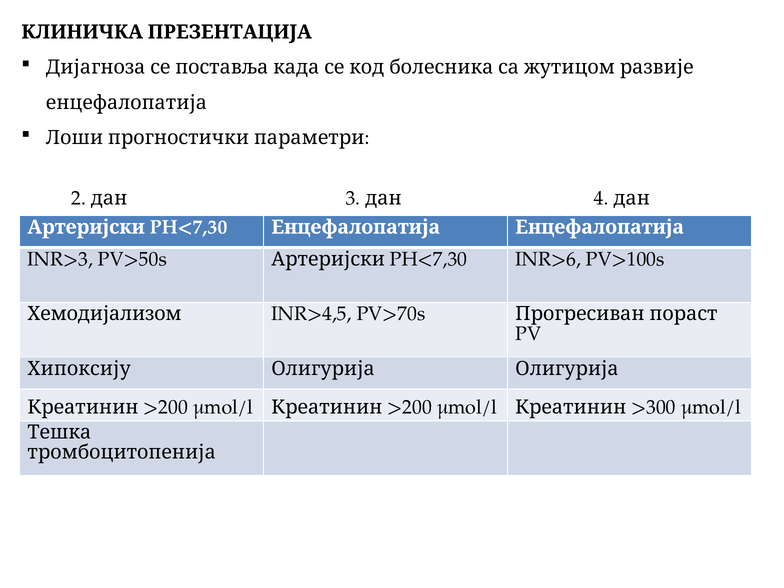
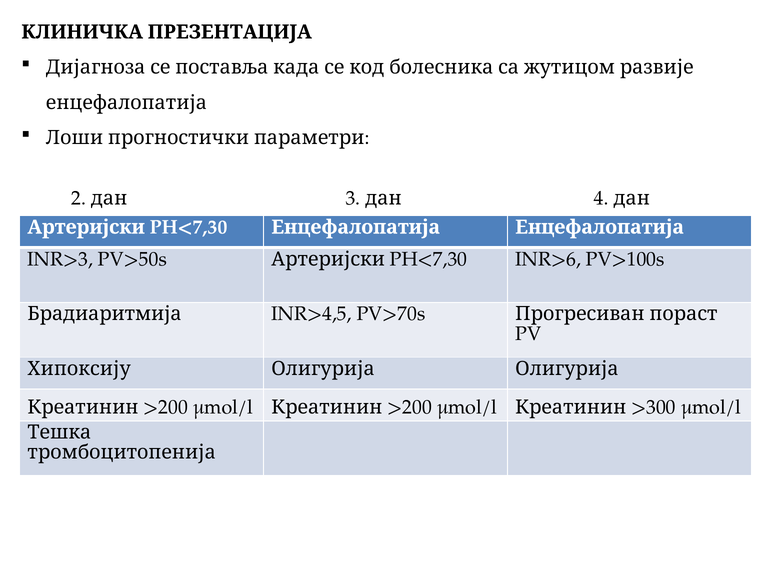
Хемодијализом: Хемодијализом -> Брадиаритмија
